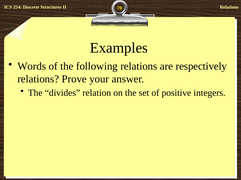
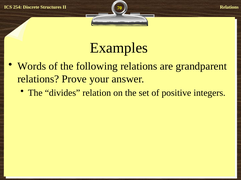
respectively: respectively -> grandparent
